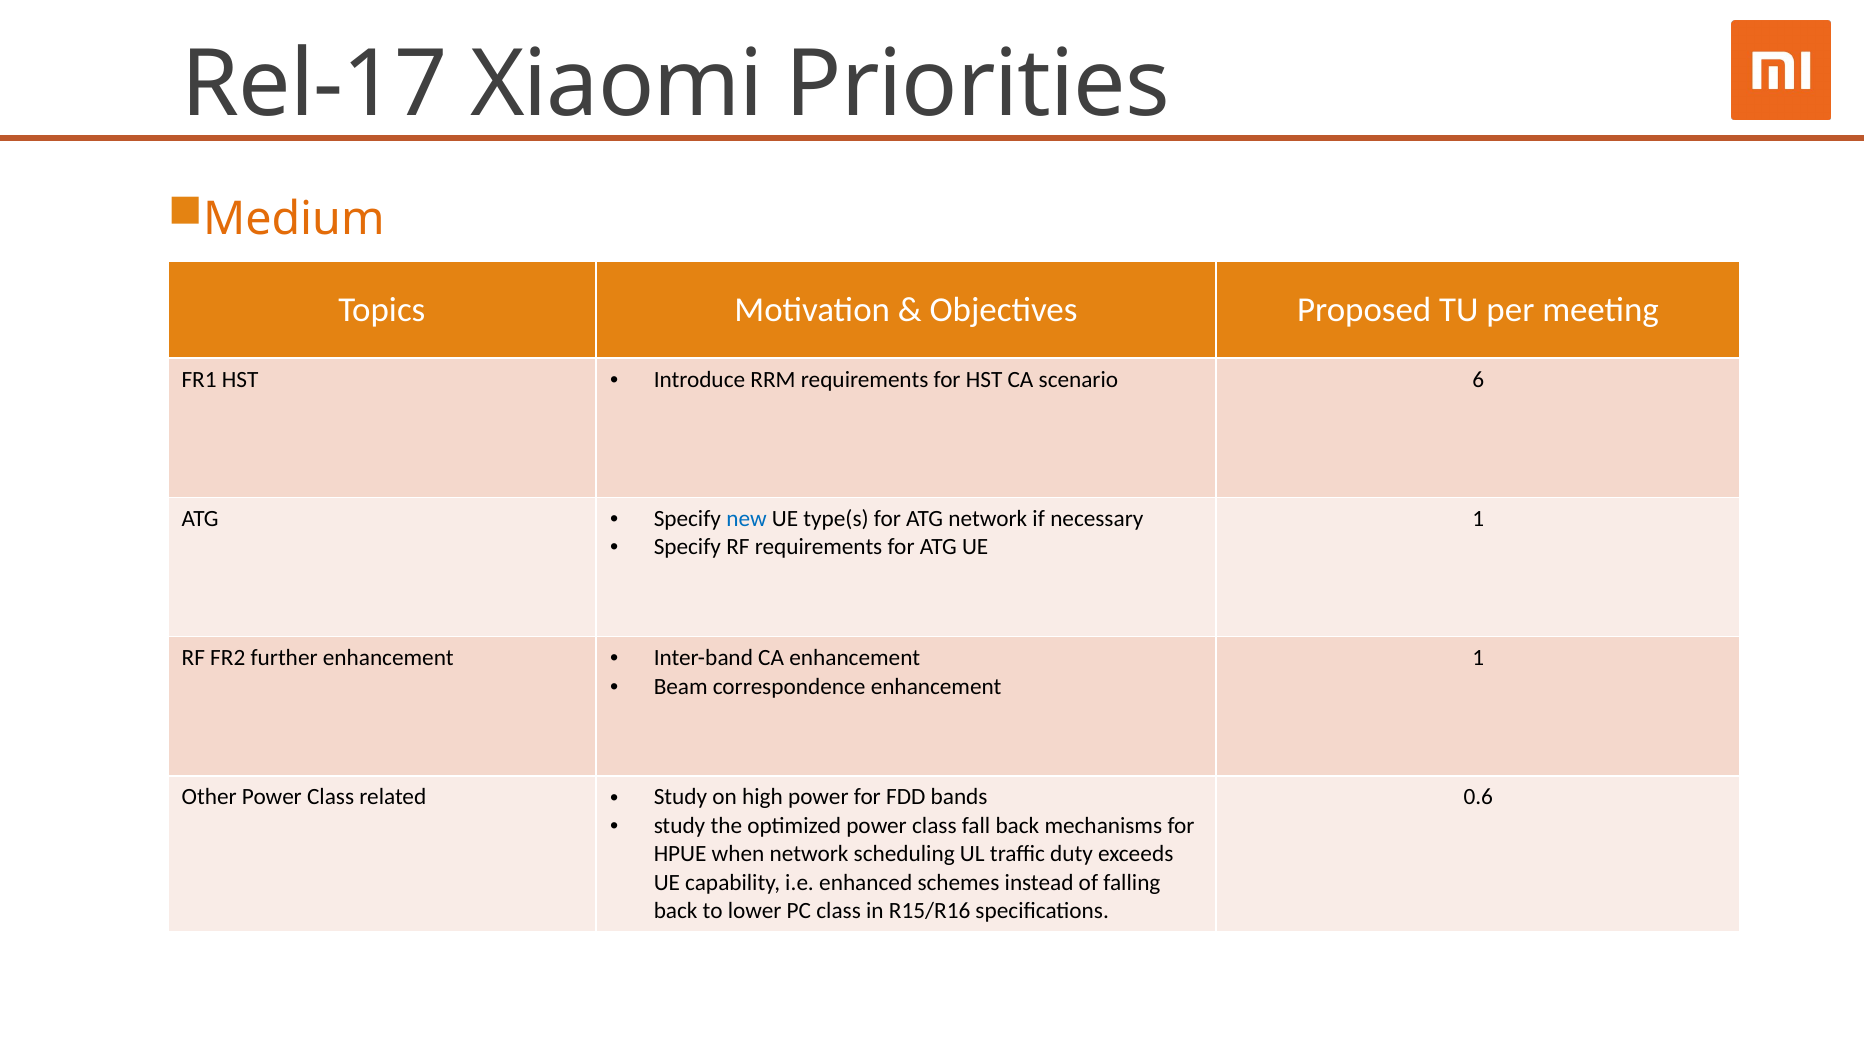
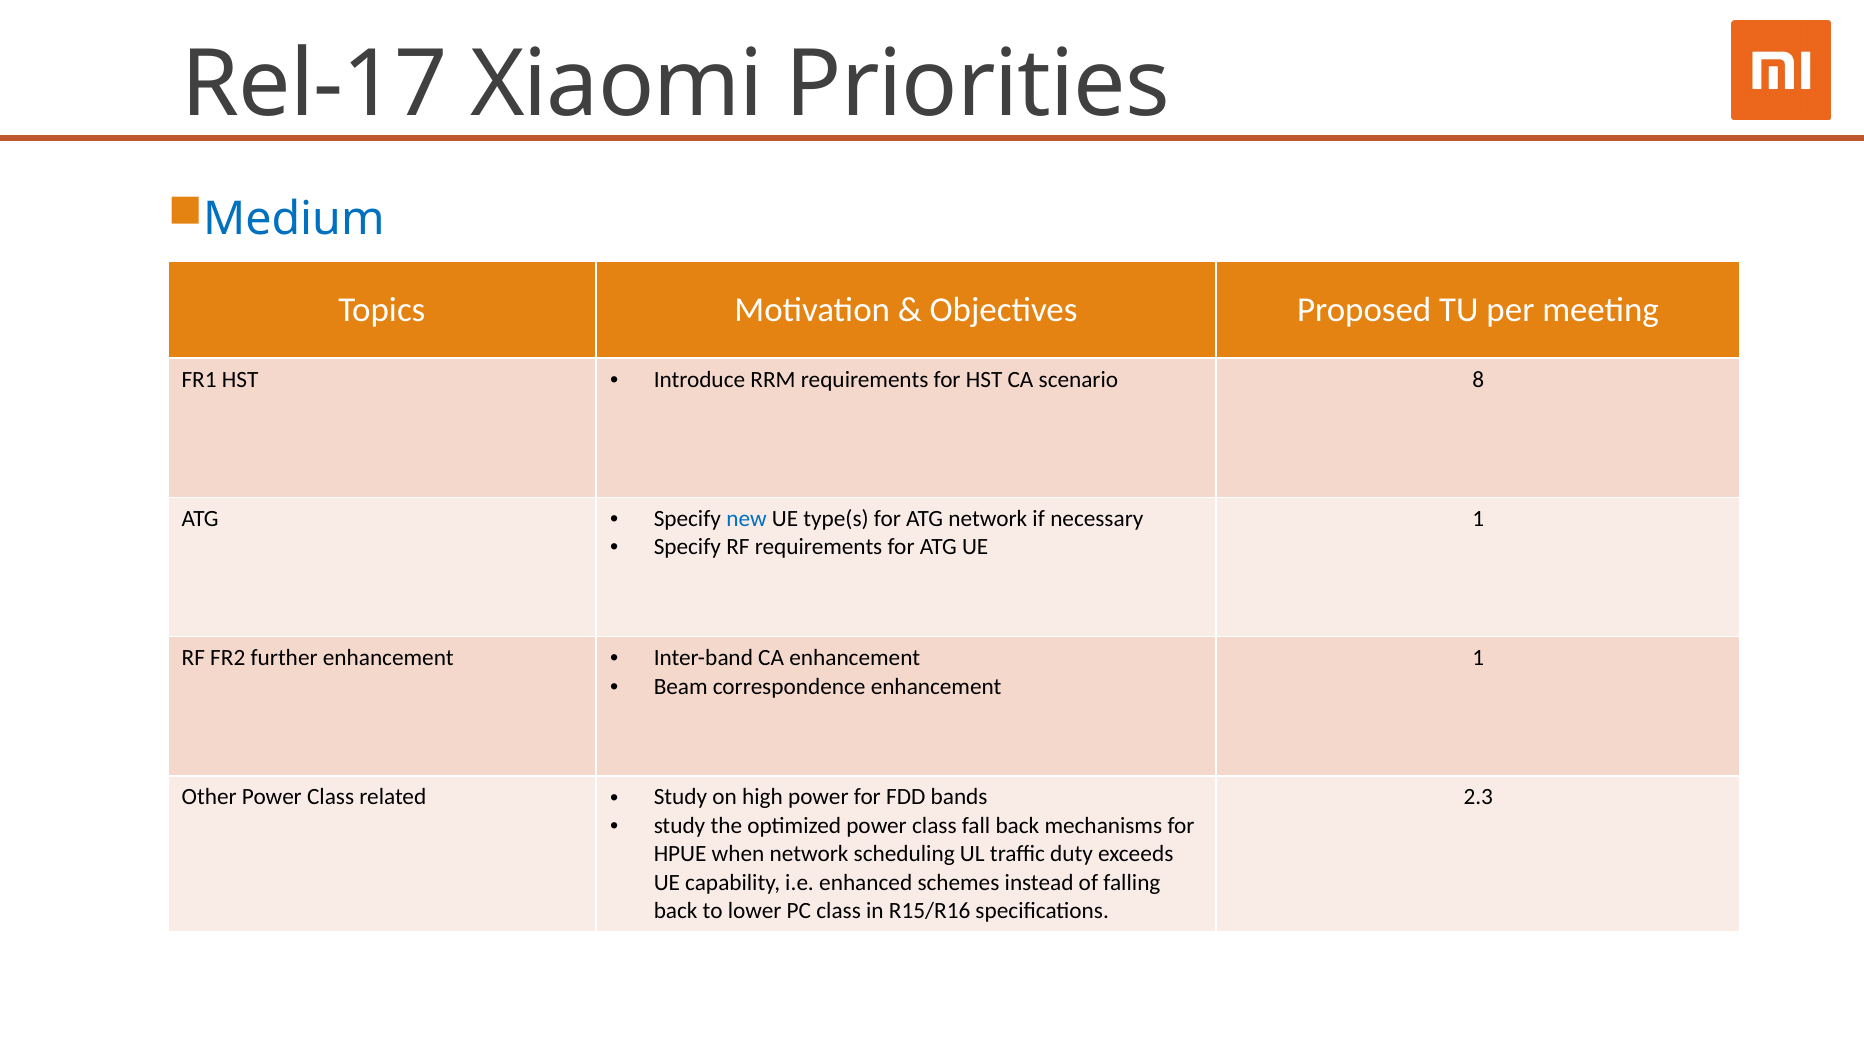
Medium colour: orange -> blue
6: 6 -> 8
0.6: 0.6 -> 2.3
